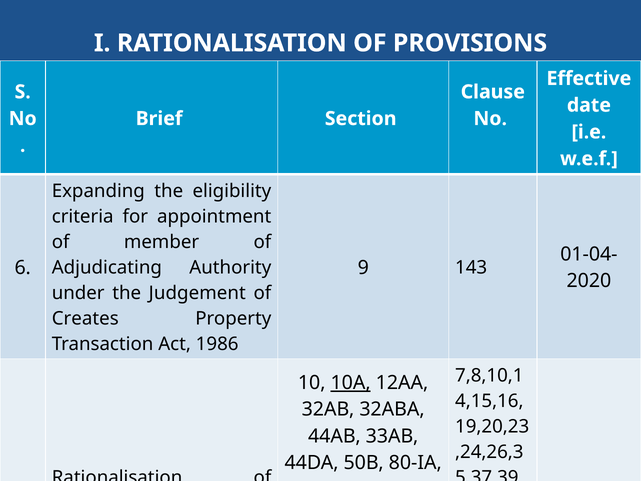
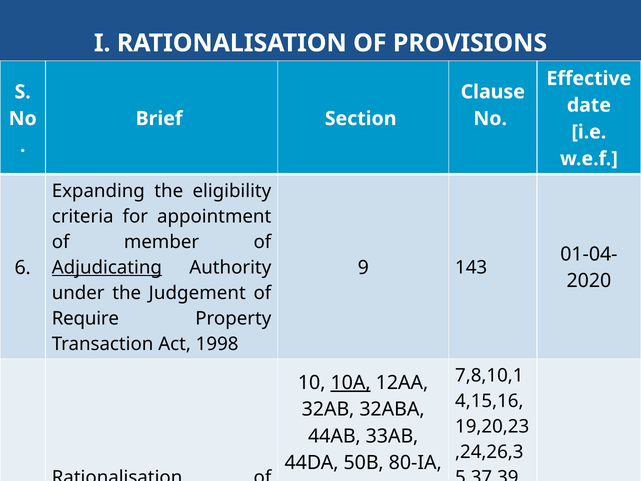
Adjudicating underline: none -> present
Creates: Creates -> Require
1986: 1986 -> 1998
